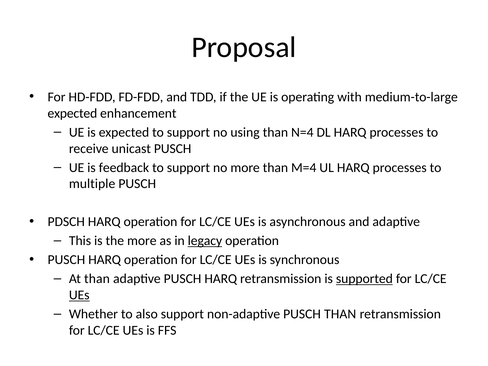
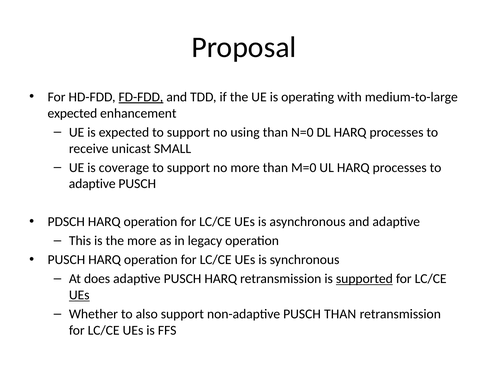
FD-FDD underline: none -> present
N=4: N=4 -> N=0
unicast PUSCH: PUSCH -> SMALL
feedback: feedback -> coverage
M=4: M=4 -> M=0
multiple at (92, 184): multiple -> adaptive
legacy underline: present -> none
At than: than -> does
